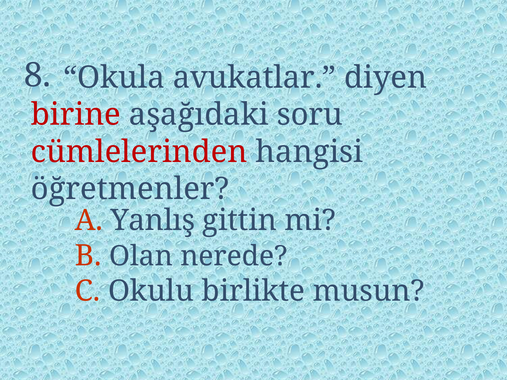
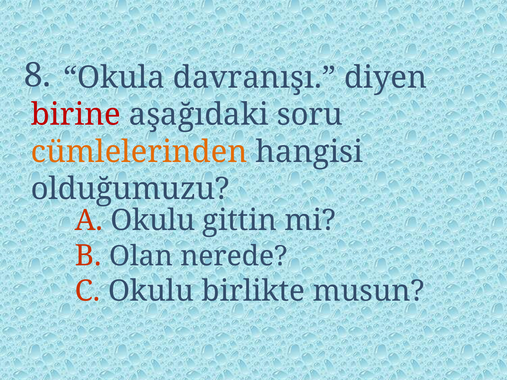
avukatlar: avukatlar -> davranışı
cümlelerinden colour: red -> orange
öğretmenler: öğretmenler -> olduğumuzu
A Yanlış: Yanlış -> Okulu
